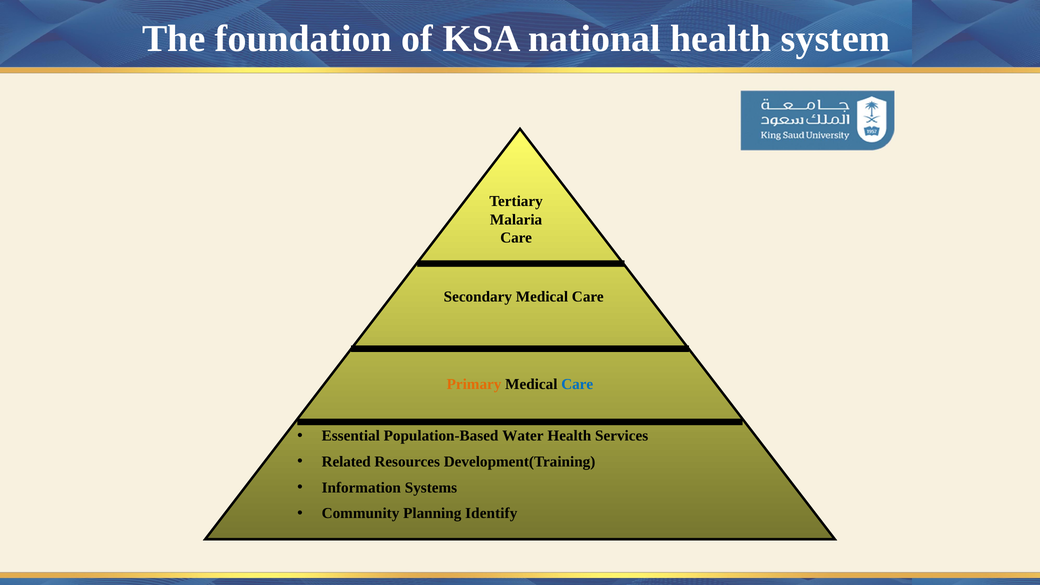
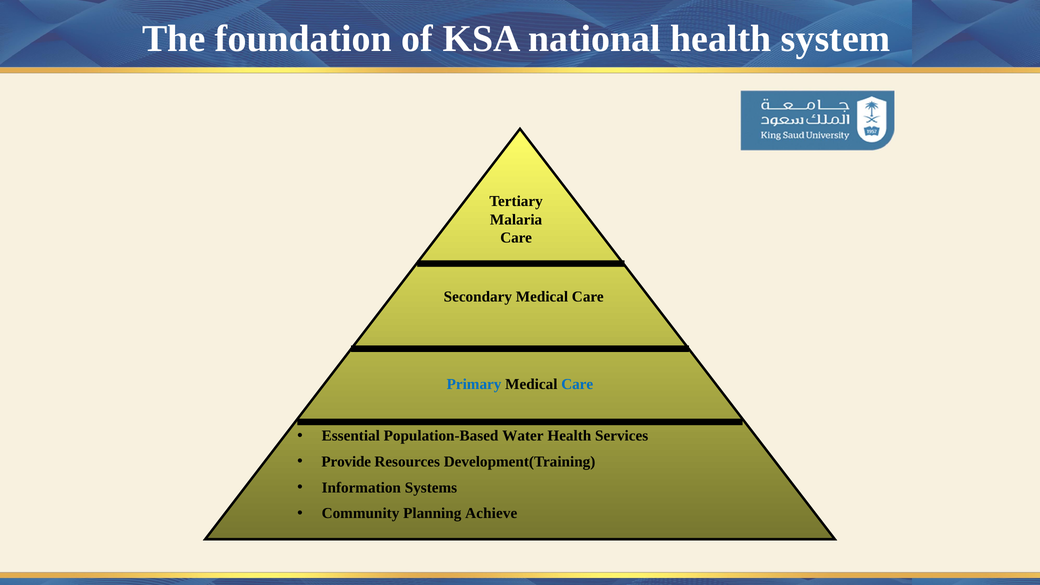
Primary colour: orange -> blue
Related: Related -> Provide
Identify: Identify -> Achieve
